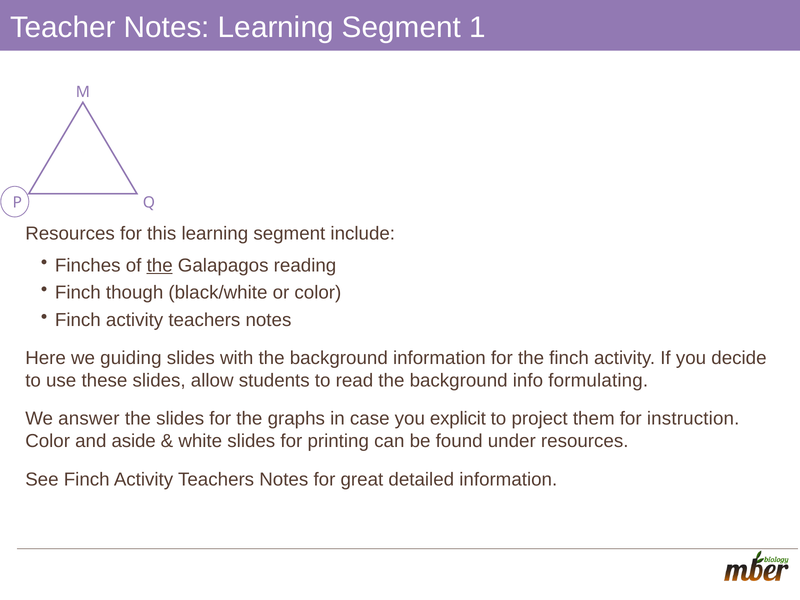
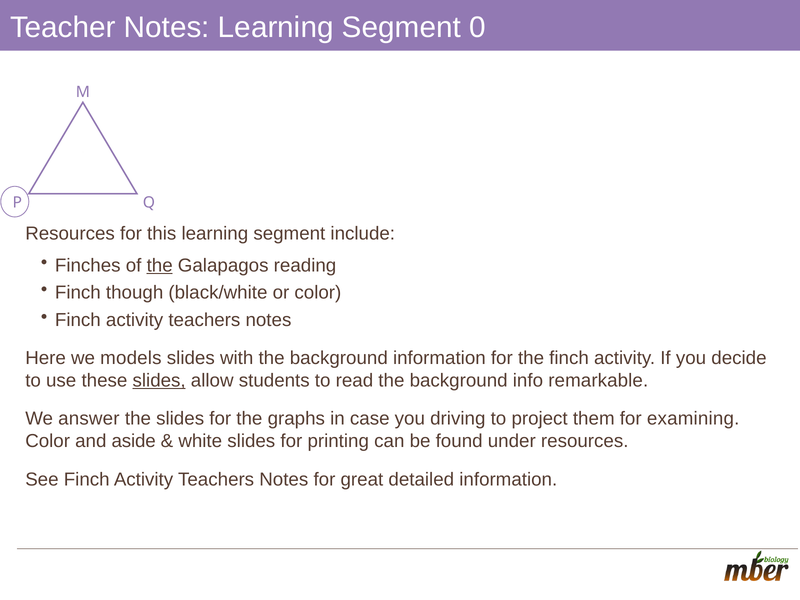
1: 1 -> 0
guiding: guiding -> models
slides at (159, 381) underline: none -> present
formulating: formulating -> remarkable
explicit: explicit -> driving
instruction: instruction -> examining
